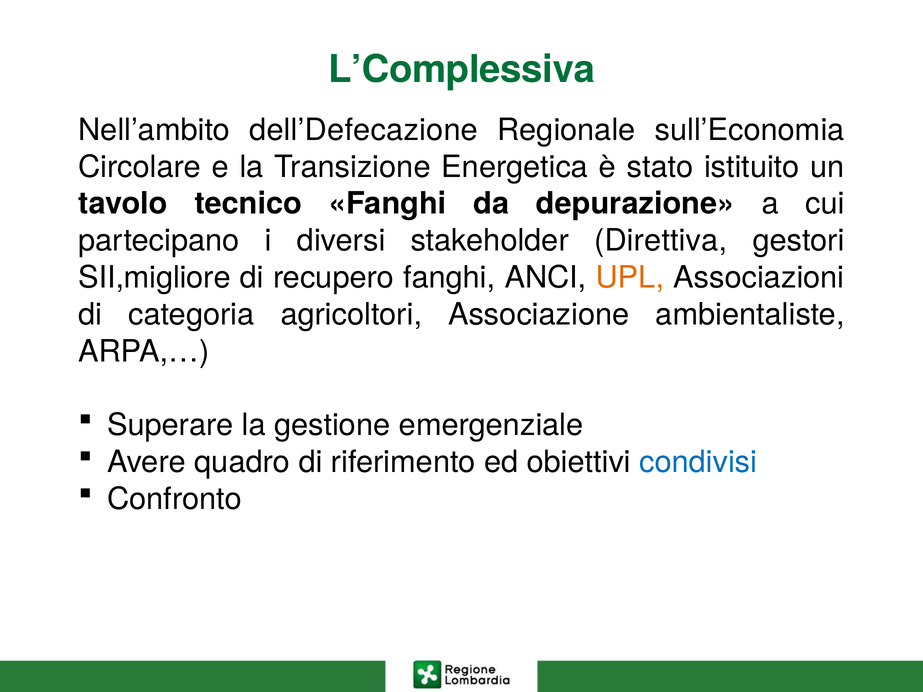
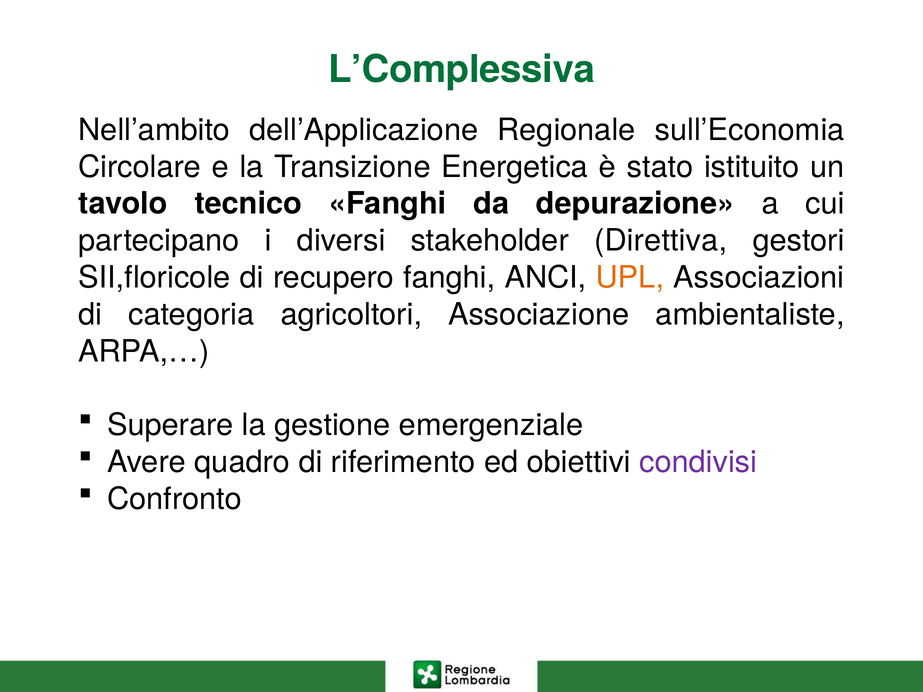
dell’Defecazione: dell’Defecazione -> dell’Applicazione
SII,migliore: SII,migliore -> SII,floricole
condivisi colour: blue -> purple
